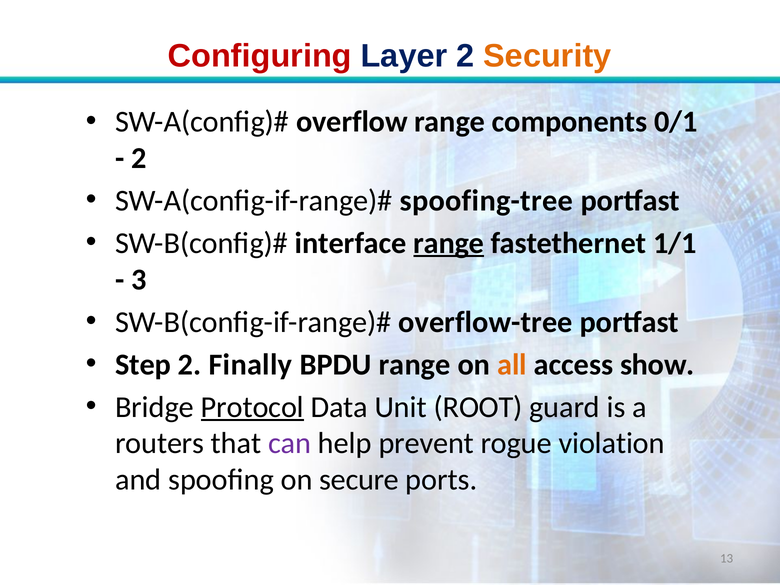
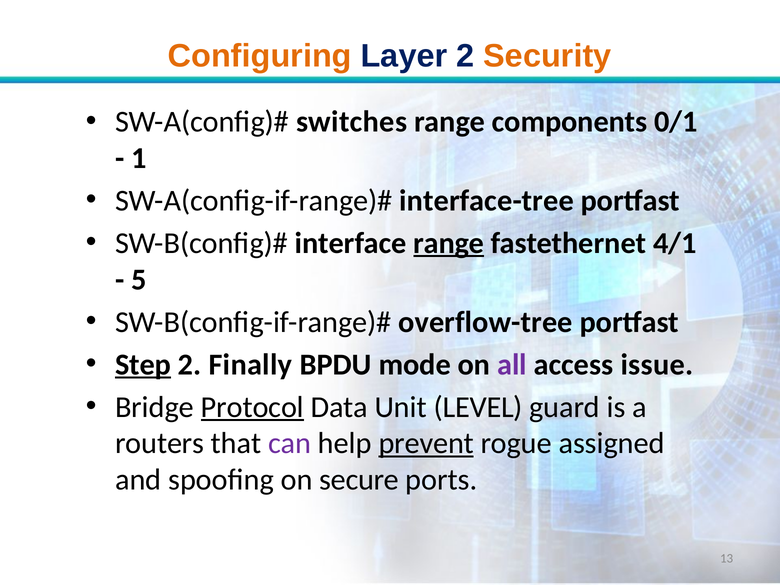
Configuring colour: red -> orange
overflow: overflow -> switches
2 at (139, 158): 2 -> 1
spoofing-tree: spoofing-tree -> interface-tree
1/1: 1/1 -> 4/1
3: 3 -> 5
Step underline: none -> present
BPDU range: range -> mode
all colour: orange -> purple
show: show -> issue
ROOT: ROOT -> LEVEL
prevent underline: none -> present
violation: violation -> assigned
